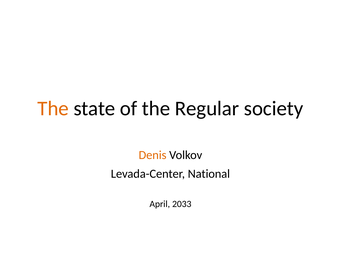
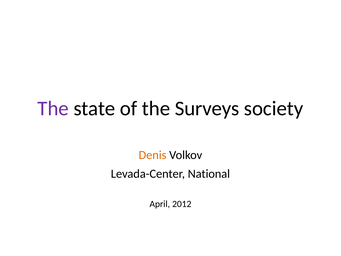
The at (53, 108) colour: orange -> purple
Regular: Regular -> Surveys
2033: 2033 -> 2012
